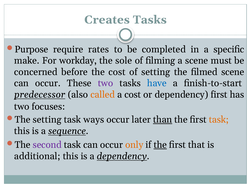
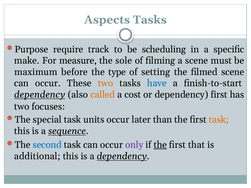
Creates: Creates -> Aspects
rates: rates -> track
completed: completed -> scheduling
workday: workday -> measure
concerned: concerned -> maximum
the cost: cost -> type
two at (106, 83) colour: purple -> orange
predecessor at (40, 95): predecessor -> dependency
The setting: setting -> special
ways: ways -> units
than underline: present -> none
second colour: purple -> blue
only colour: orange -> purple
